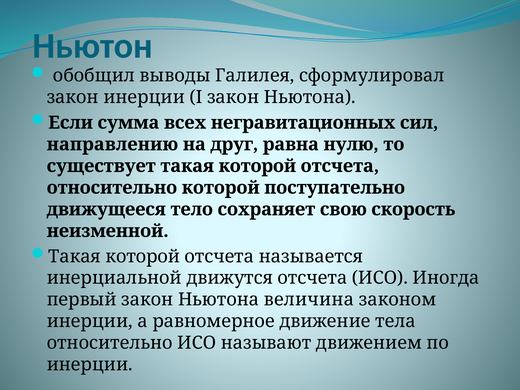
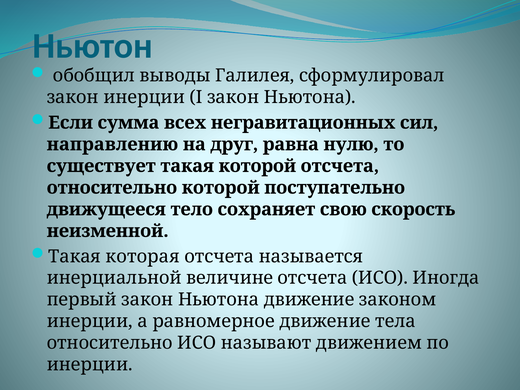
которой at (143, 256): которой -> которая
движутся: движутся -> величине
Ньютона величина: величина -> движение
